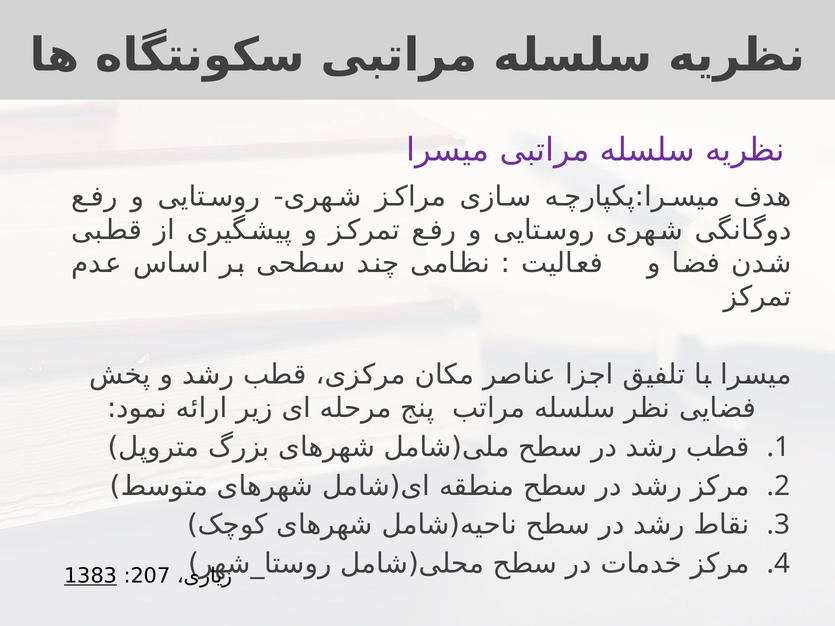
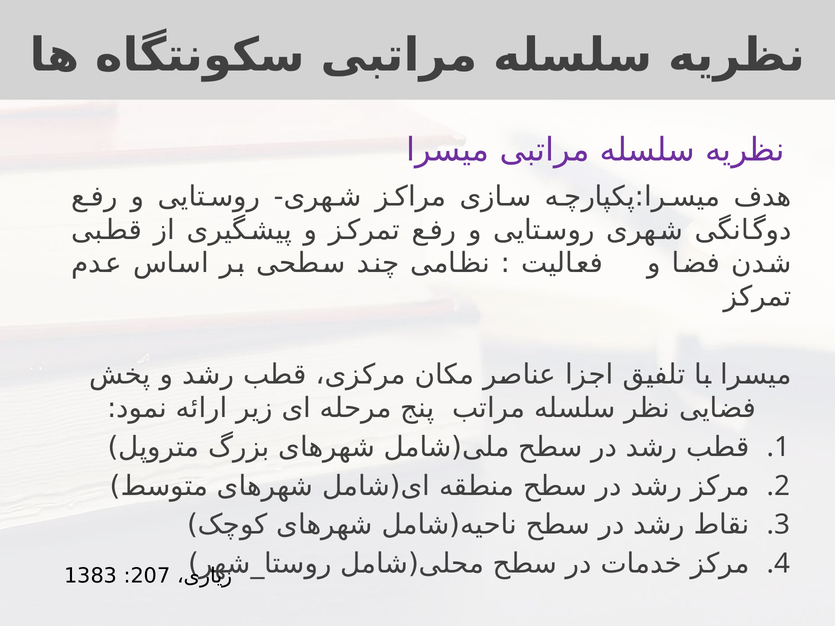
1383 underline: present -> none
